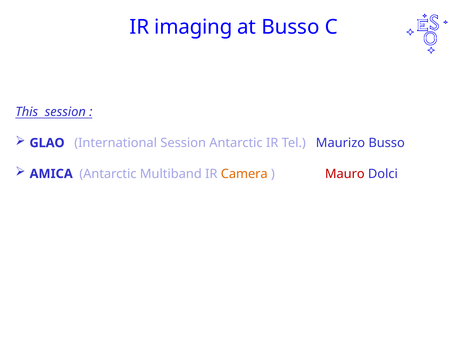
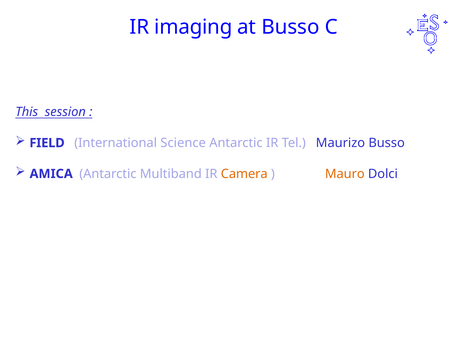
GLAO: GLAO -> FIELD
International Session: Session -> Science
Mauro colour: red -> orange
